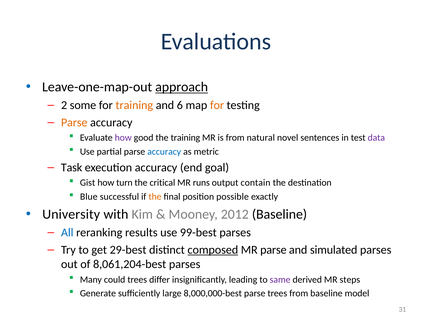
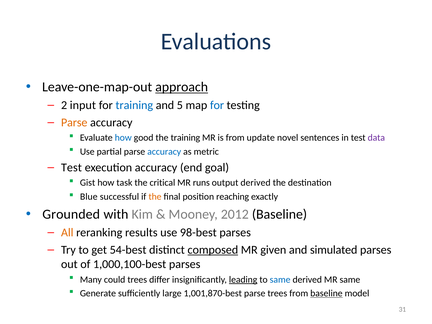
some: some -> input
training at (134, 105) colour: orange -> blue
6: 6 -> 5
for at (217, 105) colour: orange -> blue
how at (123, 138) colour: purple -> blue
natural: natural -> update
Task at (72, 168): Task -> Test
turn: turn -> task
output contain: contain -> derived
possible: possible -> reaching
University: University -> Grounded
All colour: blue -> orange
99-best: 99-best -> 98-best
29-best: 29-best -> 54-best
MR parse: parse -> given
8,061,204-best: 8,061,204-best -> 1,000,100-best
leading underline: none -> present
same at (280, 280) colour: purple -> blue
MR steps: steps -> same
8,000,000-best: 8,000,000-best -> 1,001,870-best
baseline at (326, 293) underline: none -> present
